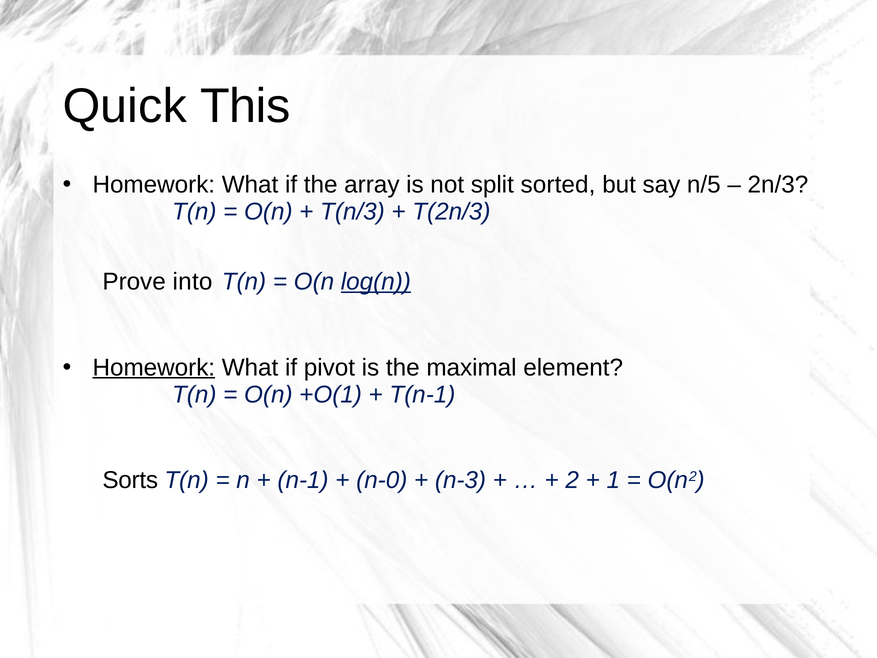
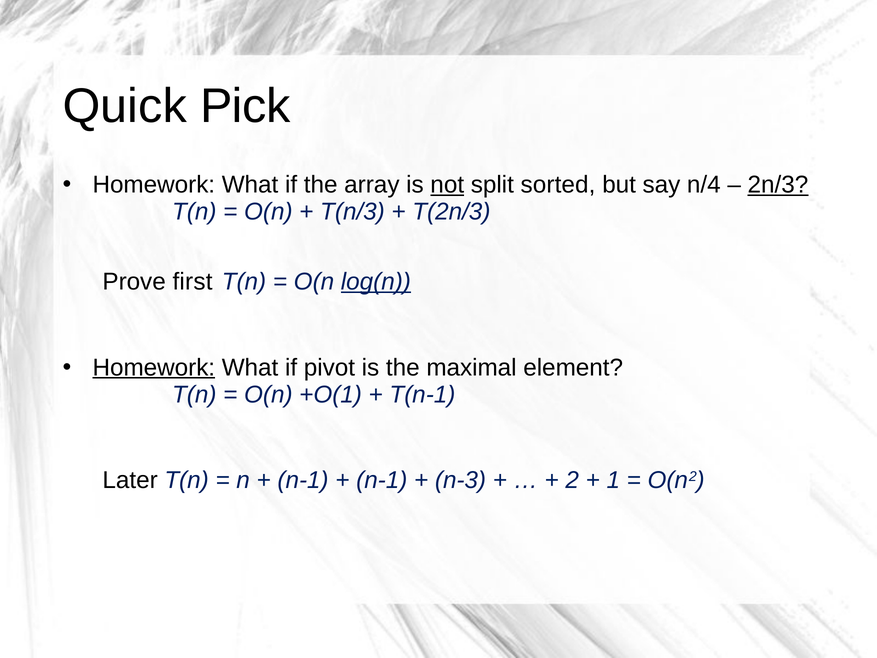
This: This -> Pick
not underline: none -> present
n/5: n/5 -> n/4
2n/3 underline: none -> present
into: into -> first
Sorts: Sorts -> Later
n-0 at (382, 480): n-0 -> n-1
